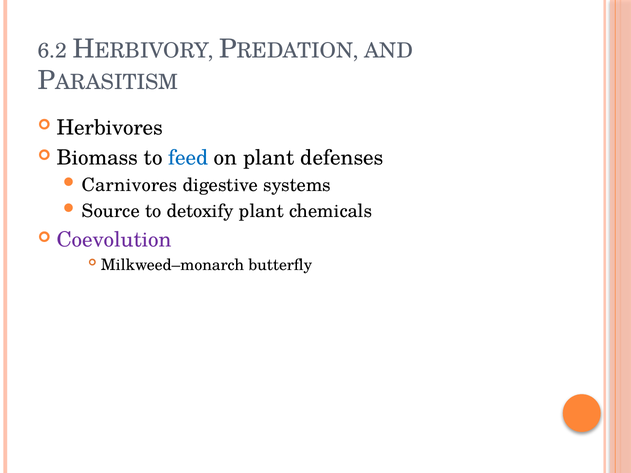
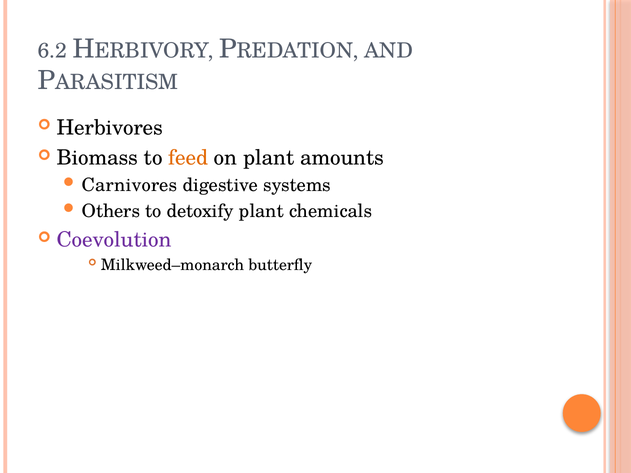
feed colour: blue -> orange
defenses: defenses -> amounts
Source: Source -> Others
